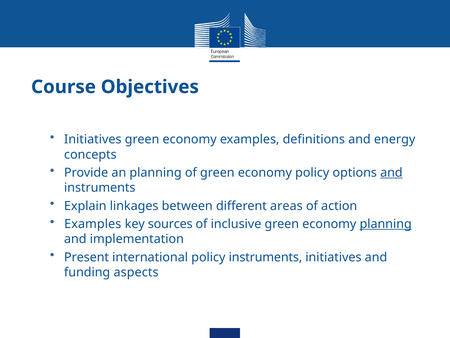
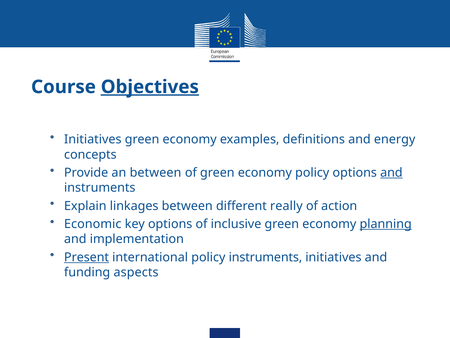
Objectives underline: none -> present
an planning: planning -> between
areas: areas -> really
Examples at (93, 224): Examples -> Economic
key sources: sources -> options
Present underline: none -> present
